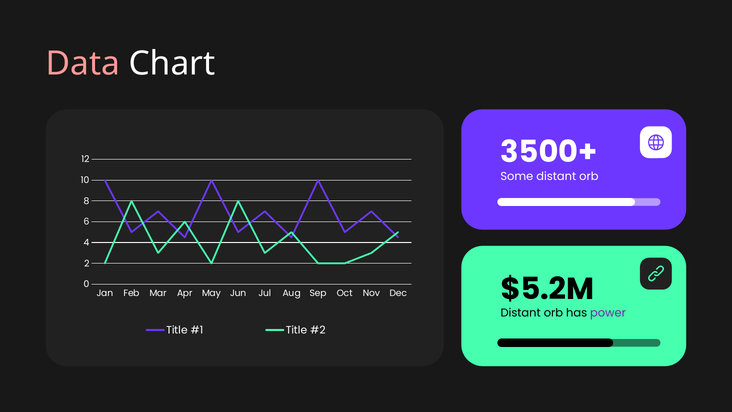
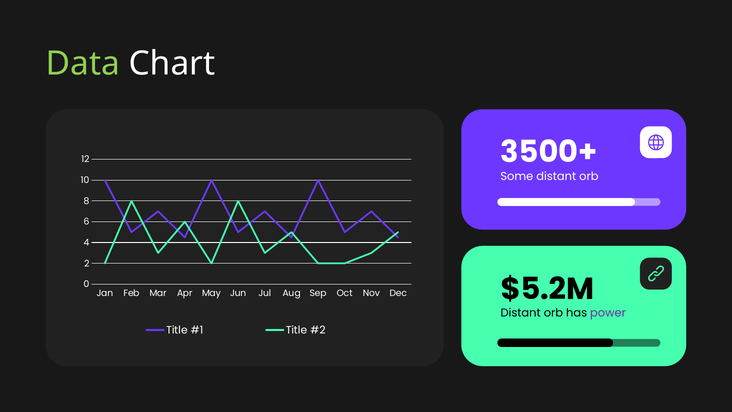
Data colour: pink -> light green
